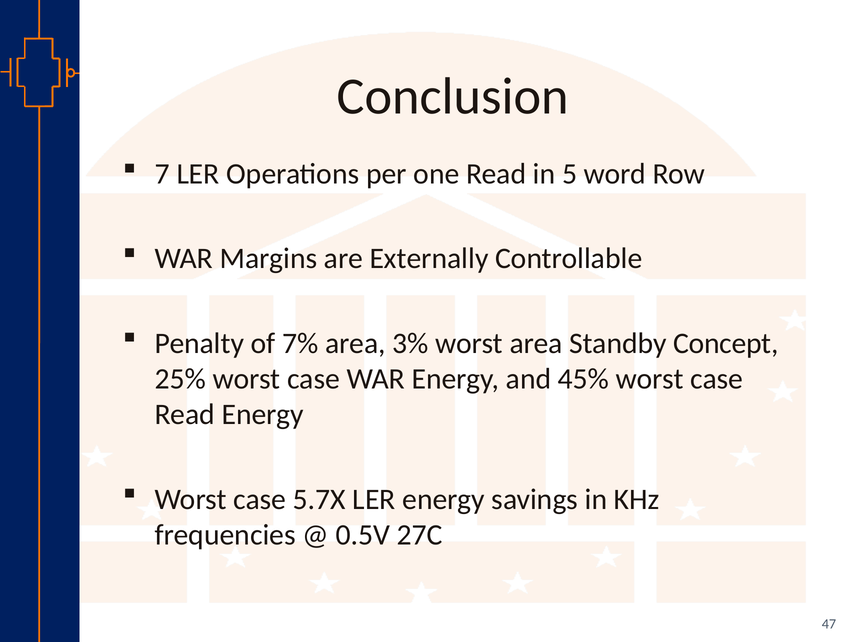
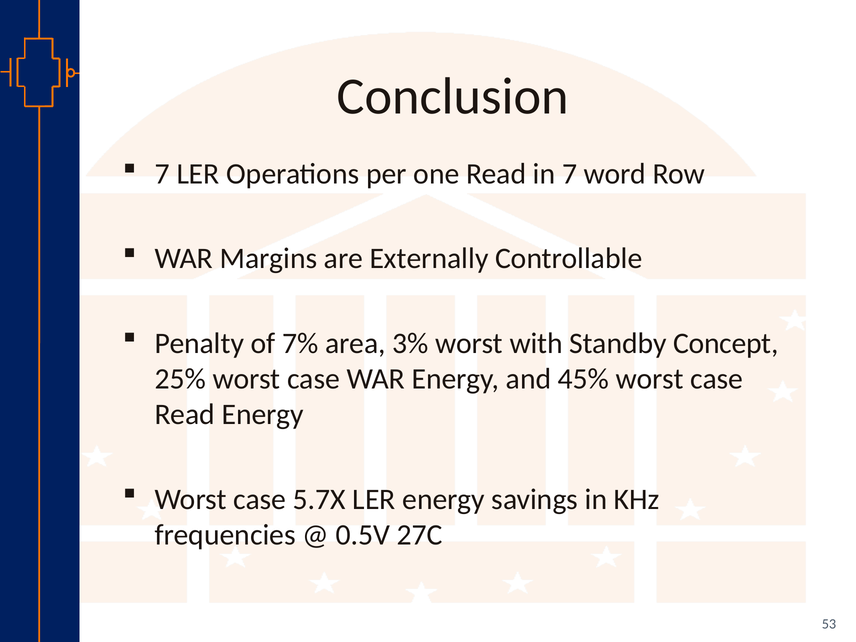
in 5: 5 -> 7
worst area: area -> with
47: 47 -> 53
